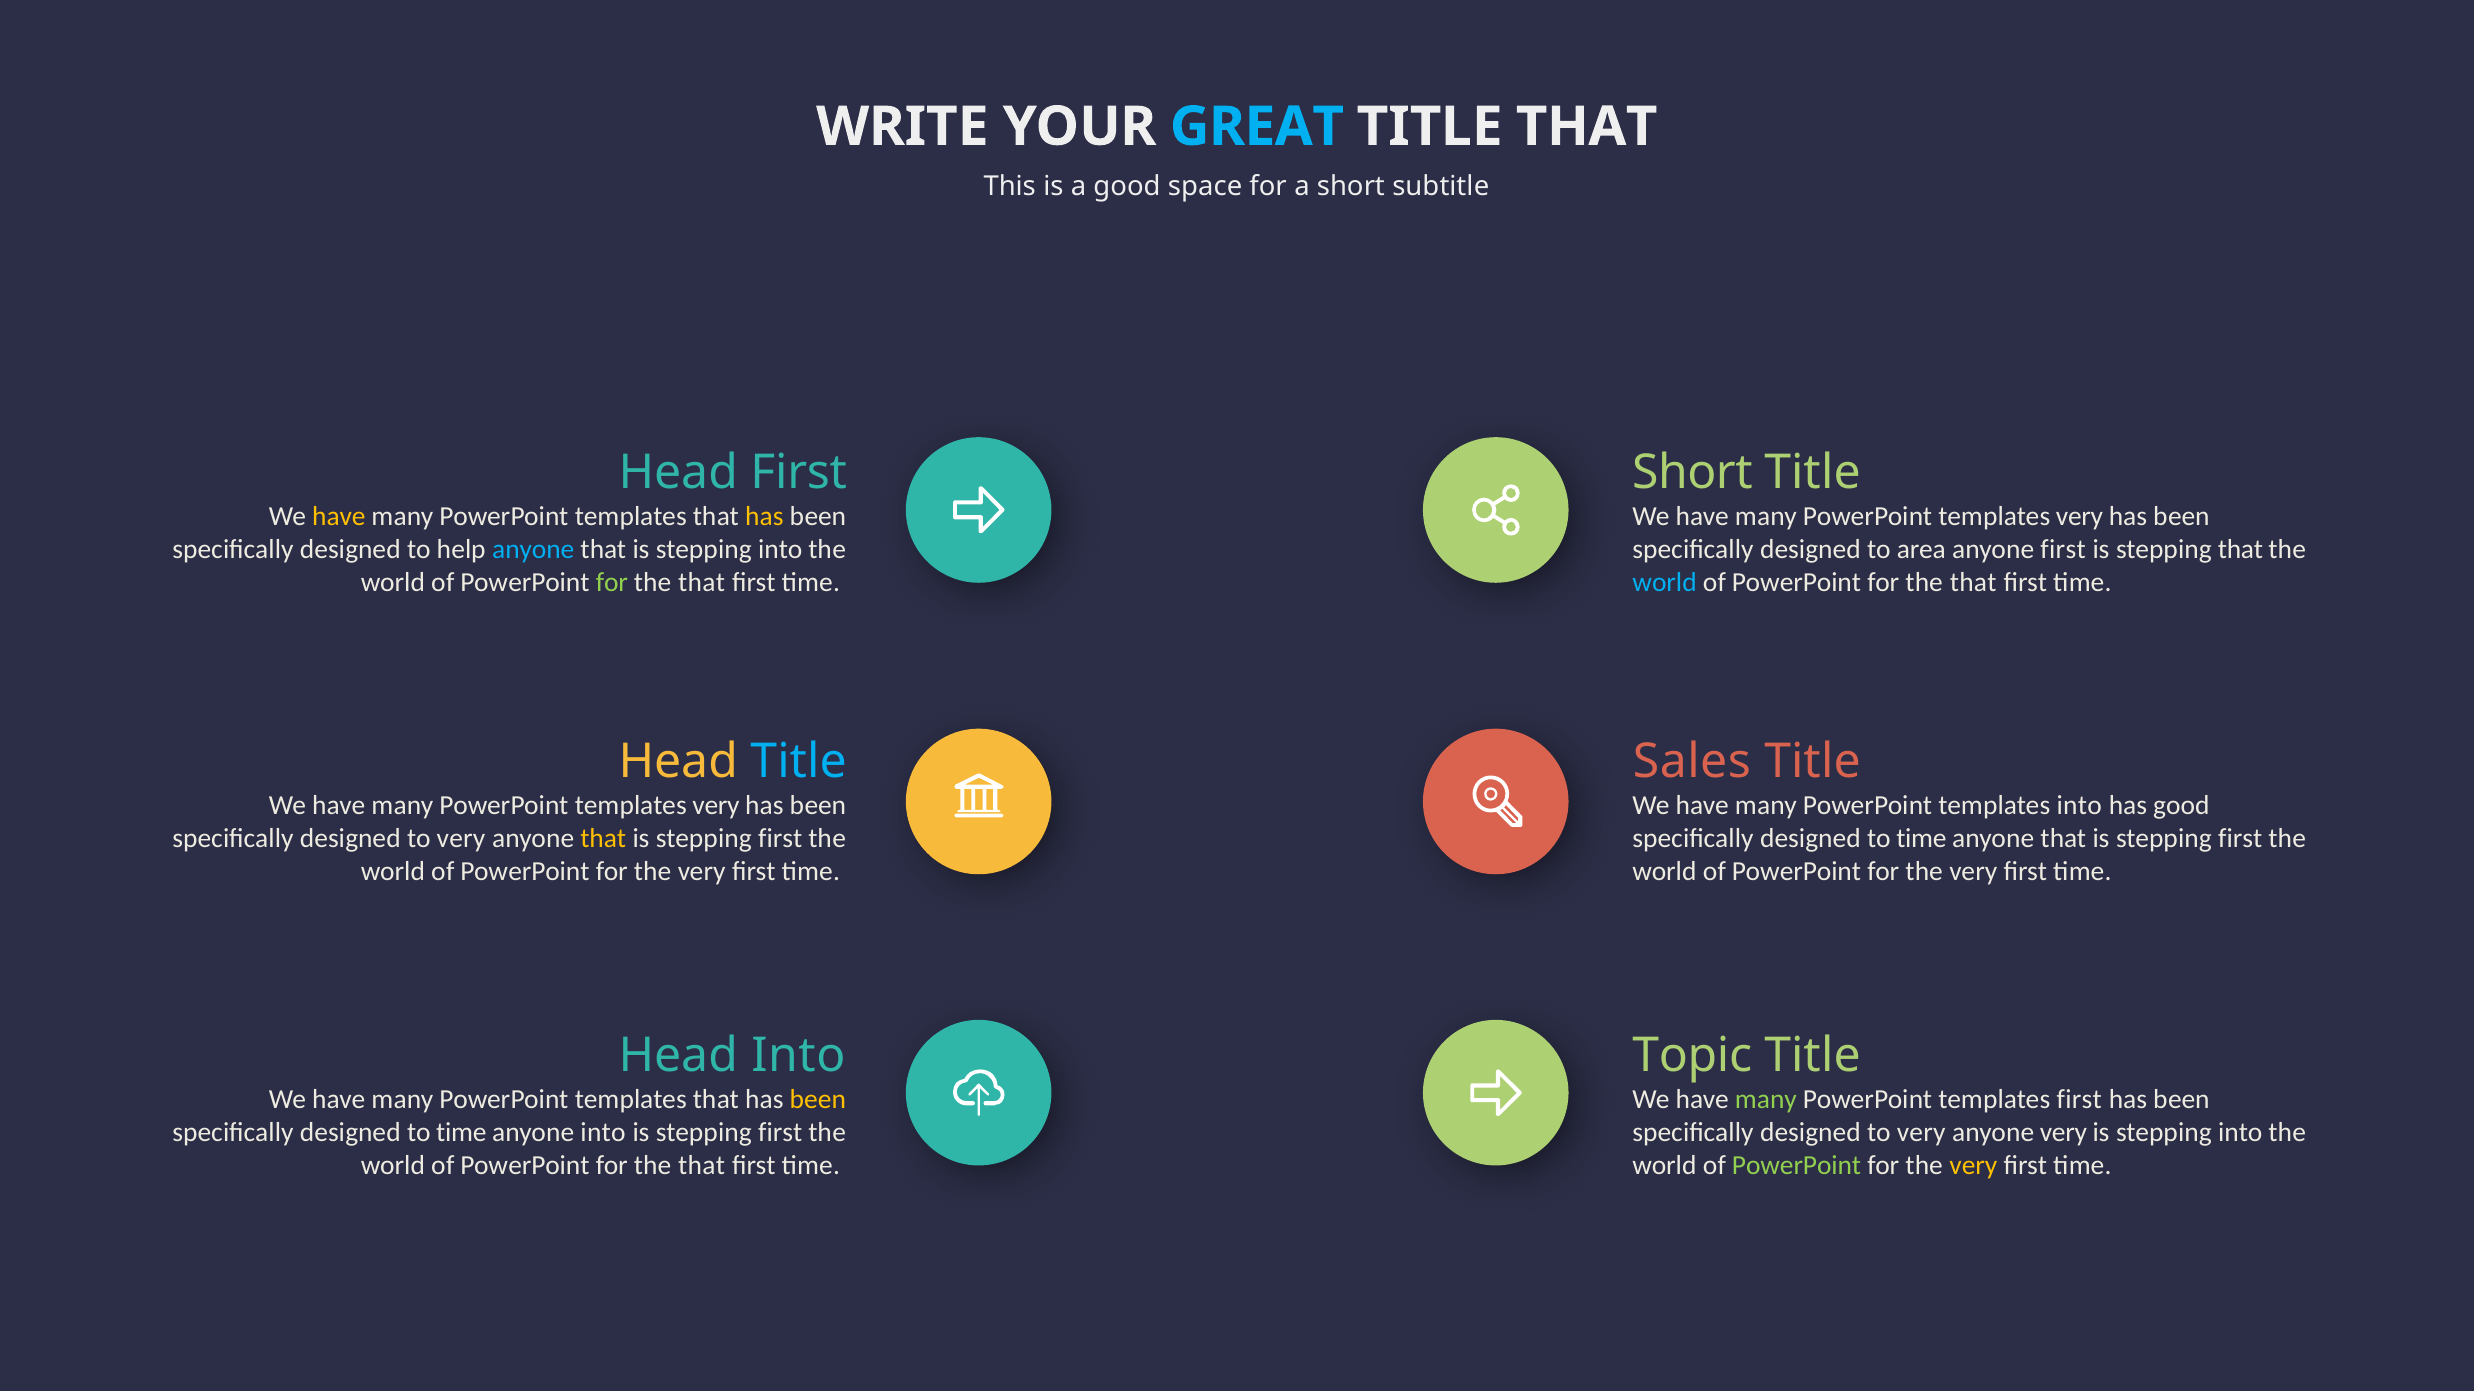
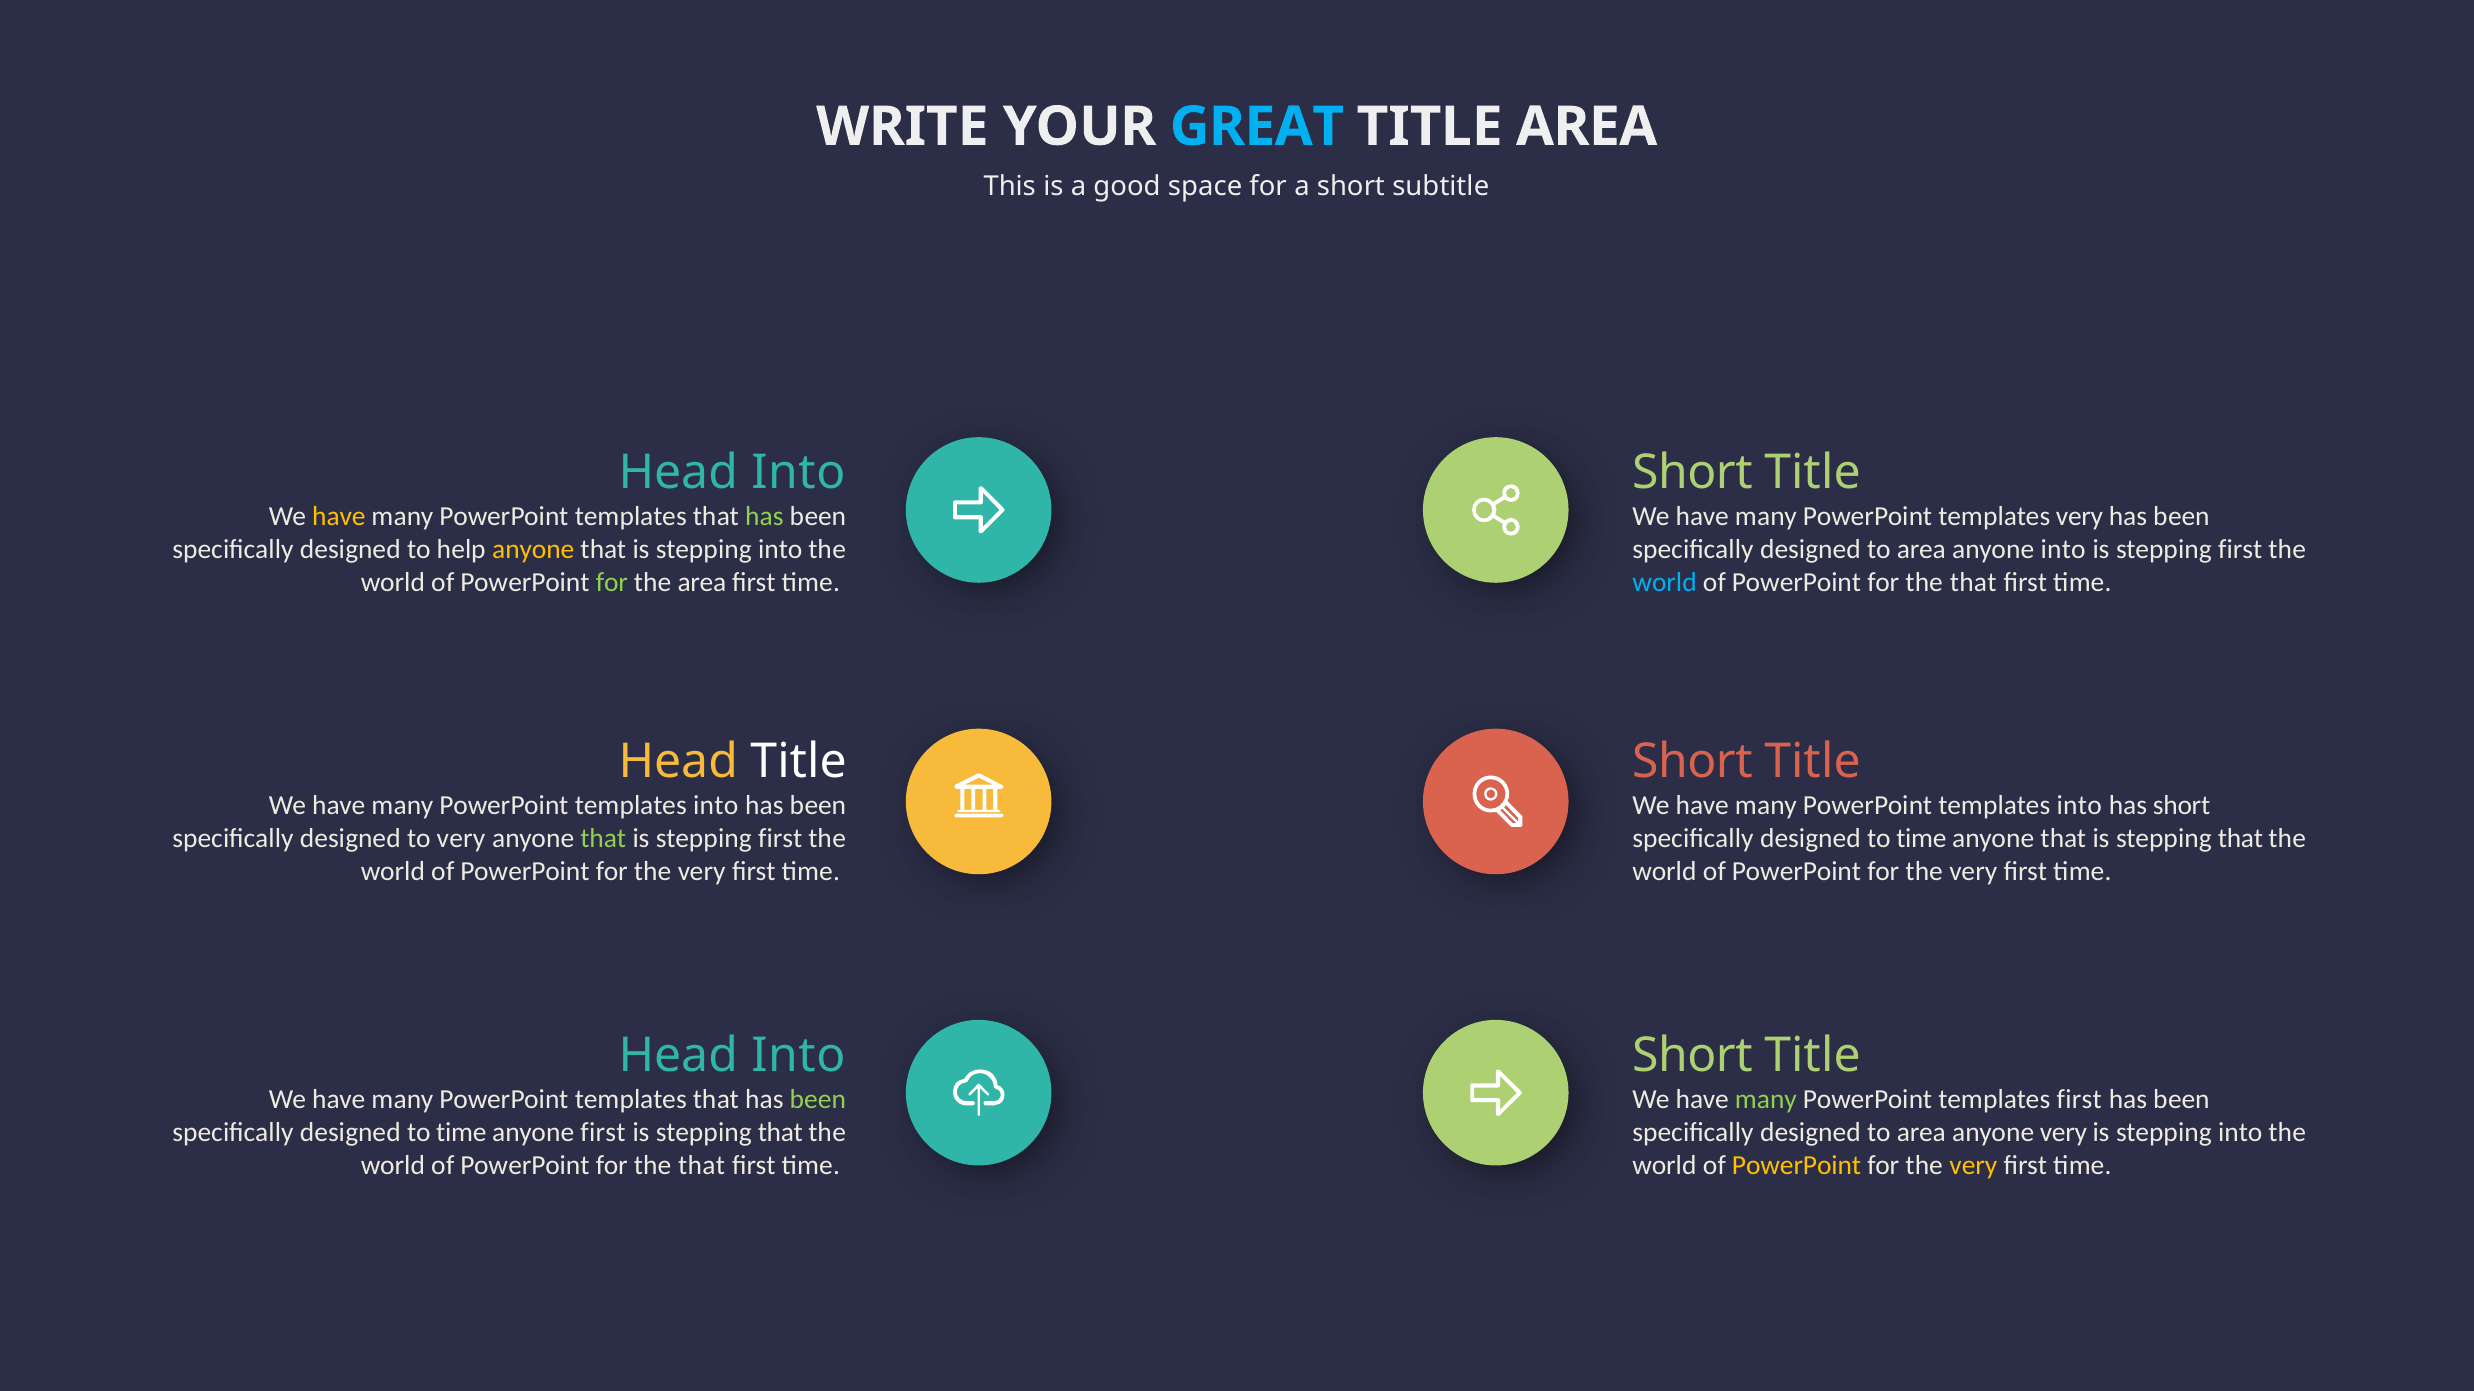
TITLE THAT: THAT -> AREA
First at (799, 472): First -> Into
has at (764, 516) colour: yellow -> light green
anyone at (533, 549) colour: light blue -> yellow
anyone first: first -> into
that at (2240, 549): that -> first
that at (702, 582): that -> area
Title at (799, 762) colour: light blue -> white
Sales at (1692, 762): Sales -> Short
very at (716, 806): very -> into
has good: good -> short
that at (603, 838) colour: yellow -> light green
first at (2240, 838): first -> that
Topic at (1692, 1056): Topic -> Short
been at (818, 1100) colour: yellow -> light green
anyone into: into -> first
first at (780, 1133): first -> that
very at (1921, 1133): very -> area
PowerPoint at (1797, 1166) colour: light green -> yellow
